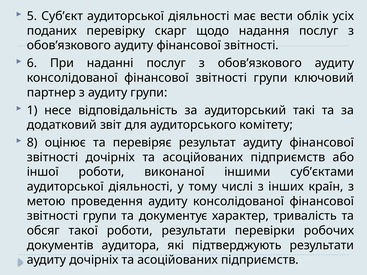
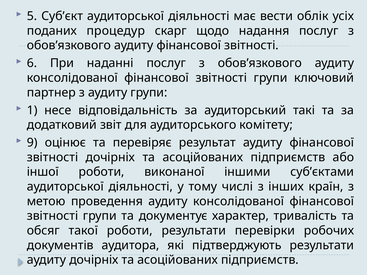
перевірку: перевірку -> процедур
8: 8 -> 9
